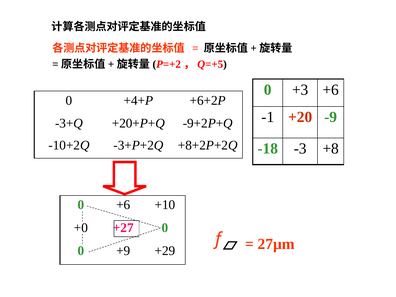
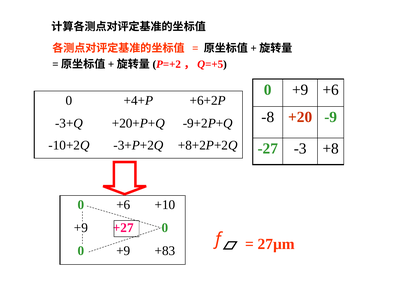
+3 at (300, 90): +3 -> +9
-1: -1 -> -8
-18: -18 -> -27
+0 at (81, 228): +0 -> +9
+29: +29 -> +83
